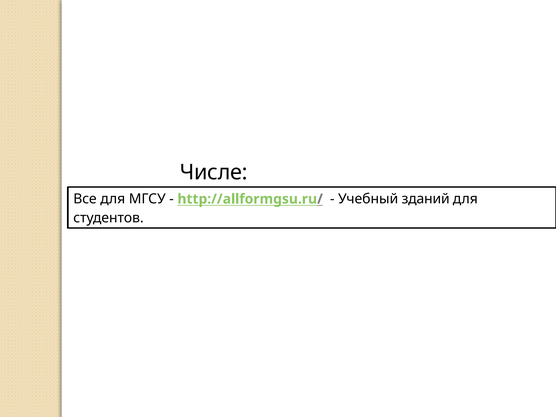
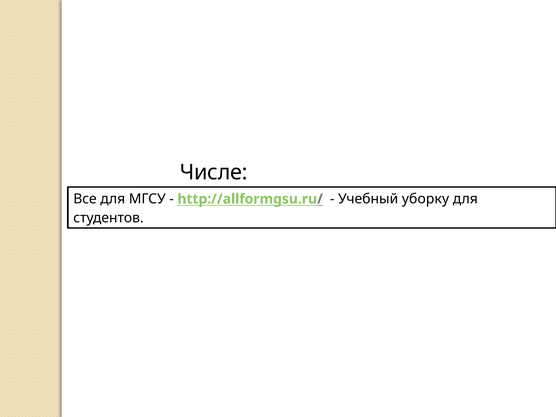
зданий: зданий -> уборку
